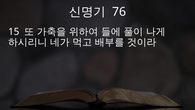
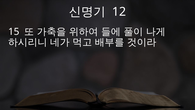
76: 76 -> 12
